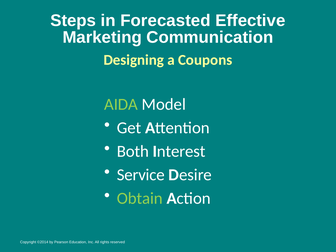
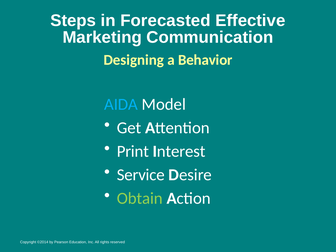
Coupons: Coupons -> Behavior
AIDA colour: light green -> light blue
Both: Both -> Print
